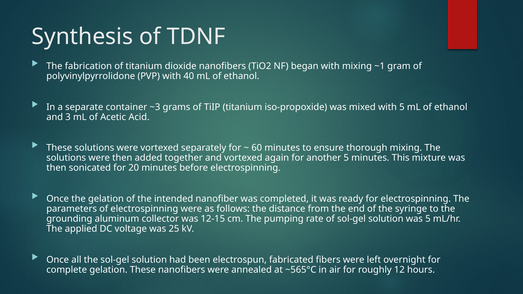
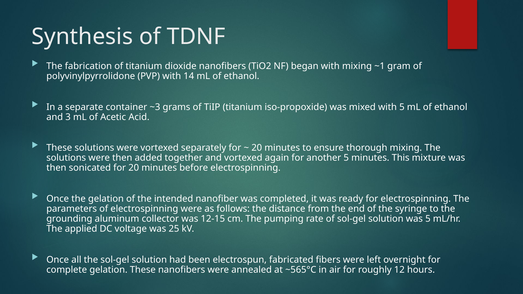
40: 40 -> 14
60 at (257, 148): 60 -> 20
